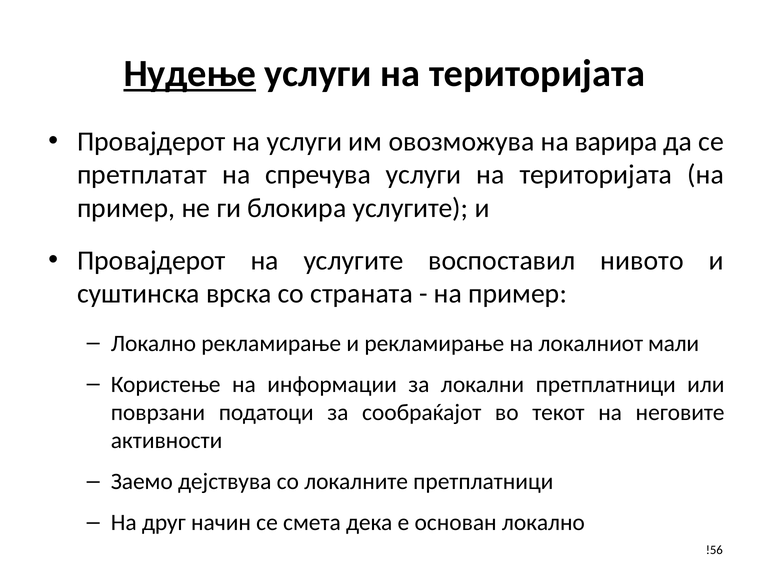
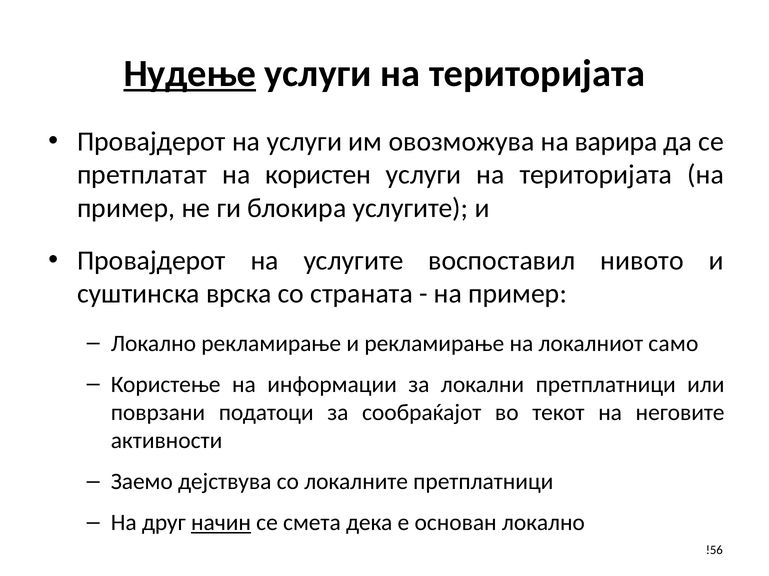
спречува: спречува -> користен
мали: мали -> само
начин underline: none -> present
